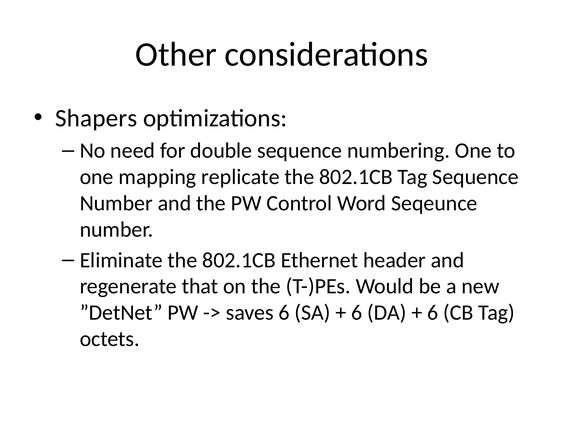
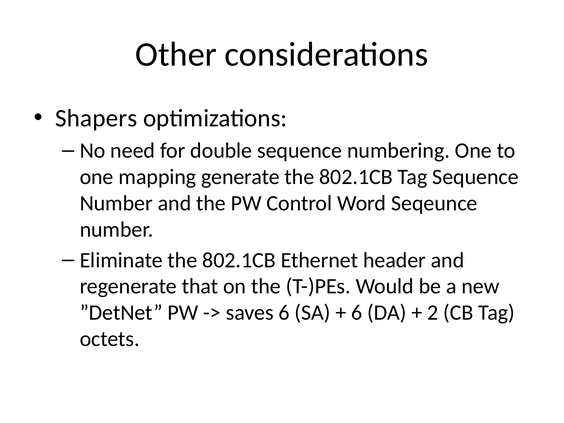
replicate: replicate -> generate
6 at (433, 313): 6 -> 2
